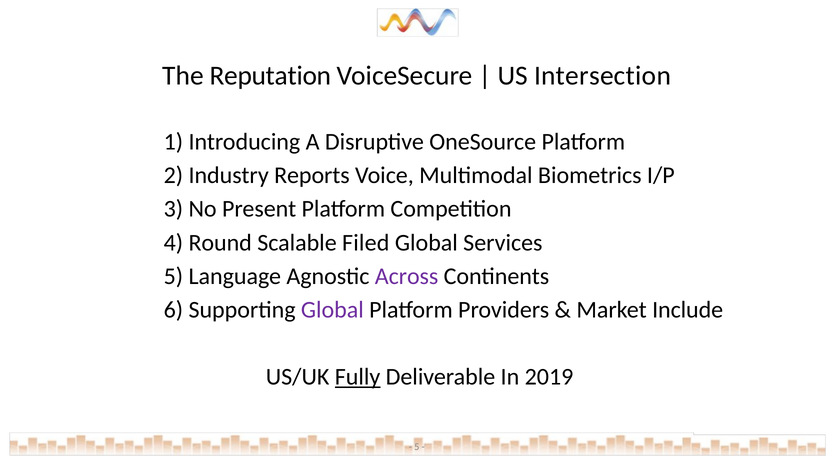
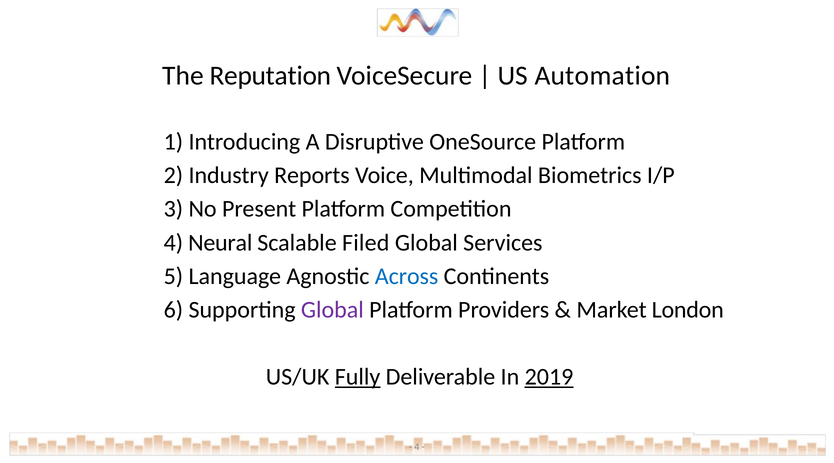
Intersection: Intersection -> Automation
Round: Round -> Neural
Across colour: purple -> blue
Include: Include -> London
2019 underline: none -> present
5 at (417, 447): 5 -> 4
